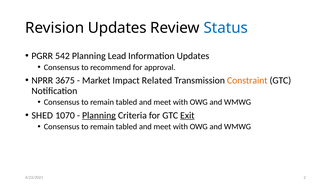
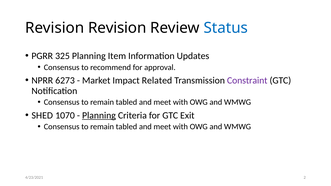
Revision Updates: Updates -> Revision
542: 542 -> 325
Lead: Lead -> Item
3675: 3675 -> 6273
Constraint colour: orange -> purple
Exit underline: present -> none
